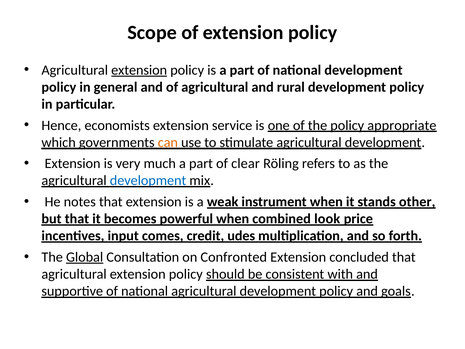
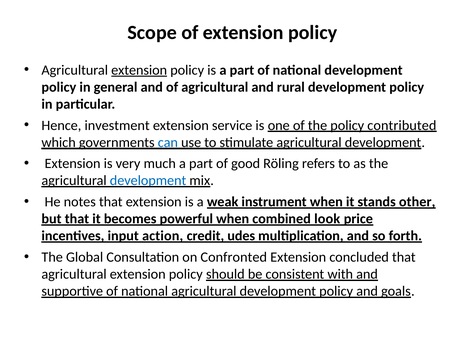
economists: economists -> investment
appropriate: appropriate -> contributed
can colour: orange -> blue
clear: clear -> good
comes: comes -> action
Global underline: present -> none
